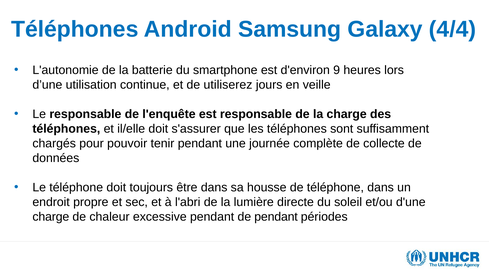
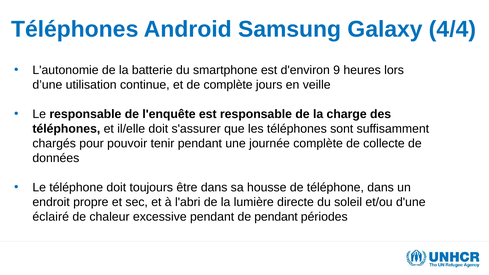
de utiliserez: utiliserez -> complète
charge at (51, 217): charge -> éclairé
